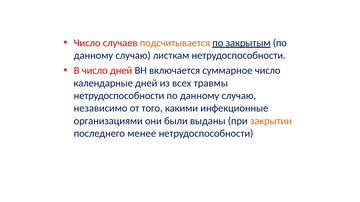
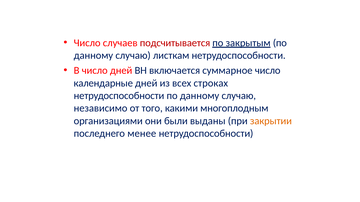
подсчитывается colour: orange -> red
травмы: травмы -> строках
инфекционные: инфекционные -> многоплодным
